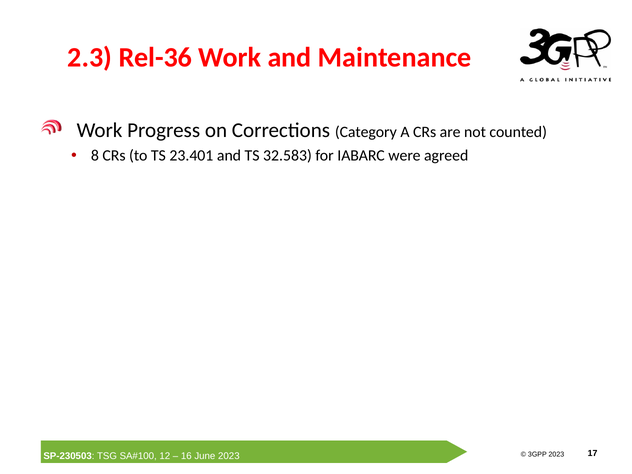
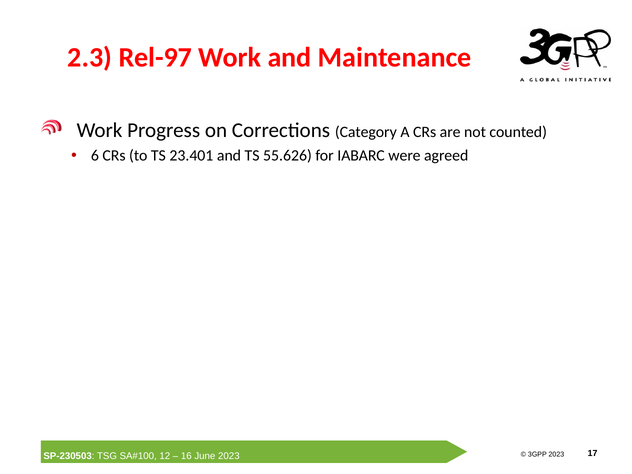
Rel-36: Rel-36 -> Rel-97
8: 8 -> 6
32.583: 32.583 -> 55.626
